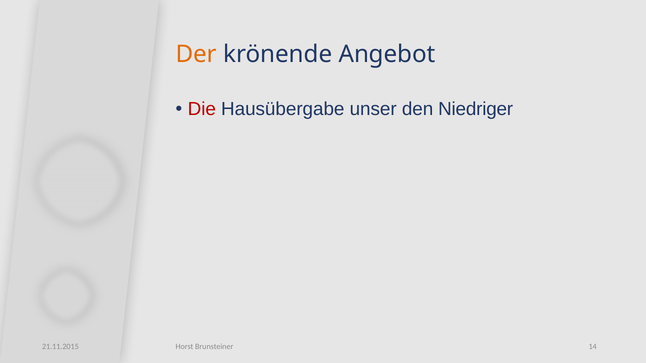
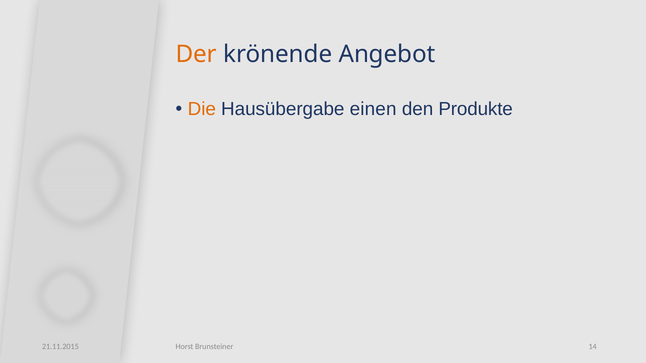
Die colour: red -> orange
unser: unser -> einen
Niedriger: Niedriger -> Produkte
